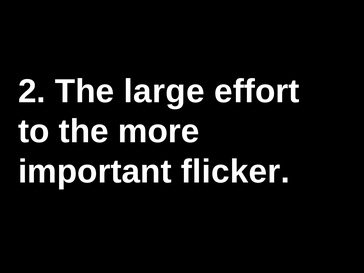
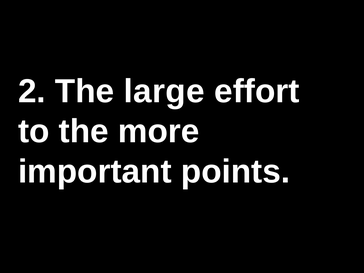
flicker: flicker -> points
